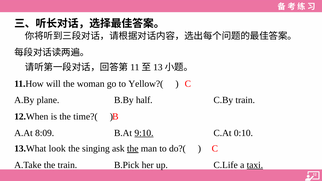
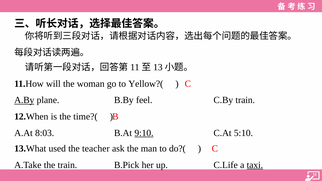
A.By underline: none -> present
half: half -> feel
8:09: 8:09 -> 8:03
0:10: 0:10 -> 5:10
look: look -> used
singing: singing -> teacher
the at (133, 149) underline: present -> none
